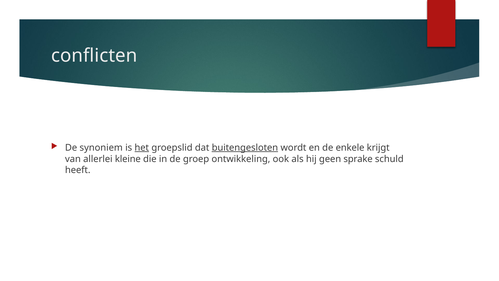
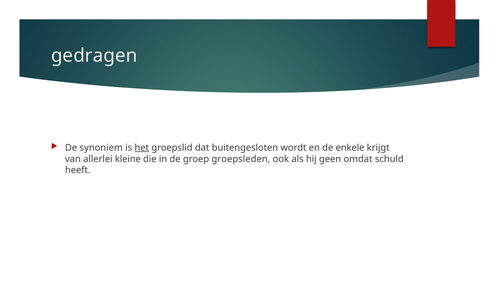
conflicten: conflicten -> gedragen
buitengesloten underline: present -> none
ontwikkeling: ontwikkeling -> groepsleden
sprake: sprake -> omdat
